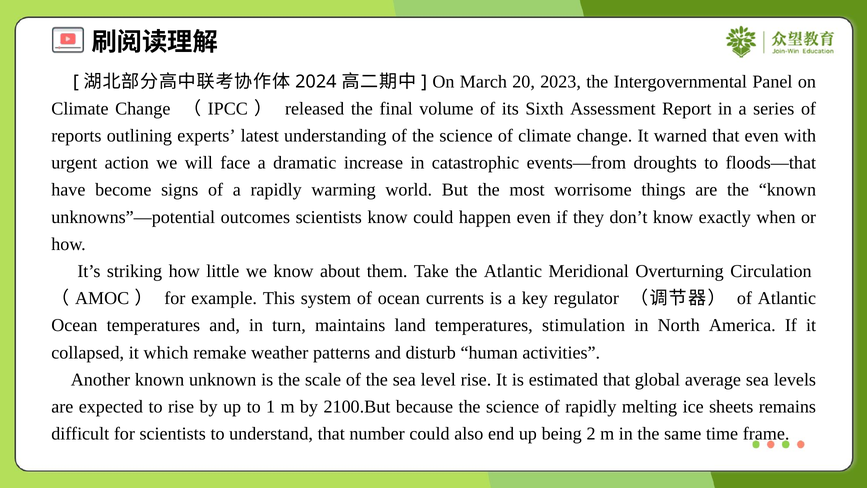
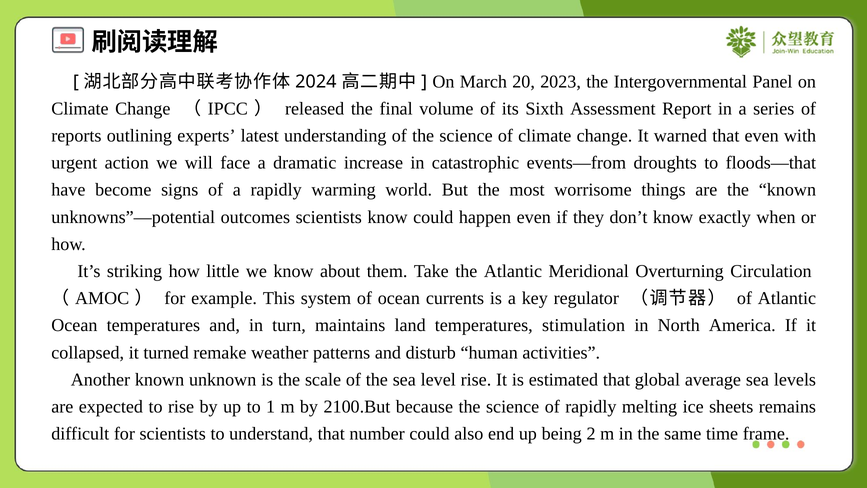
which: which -> turned
